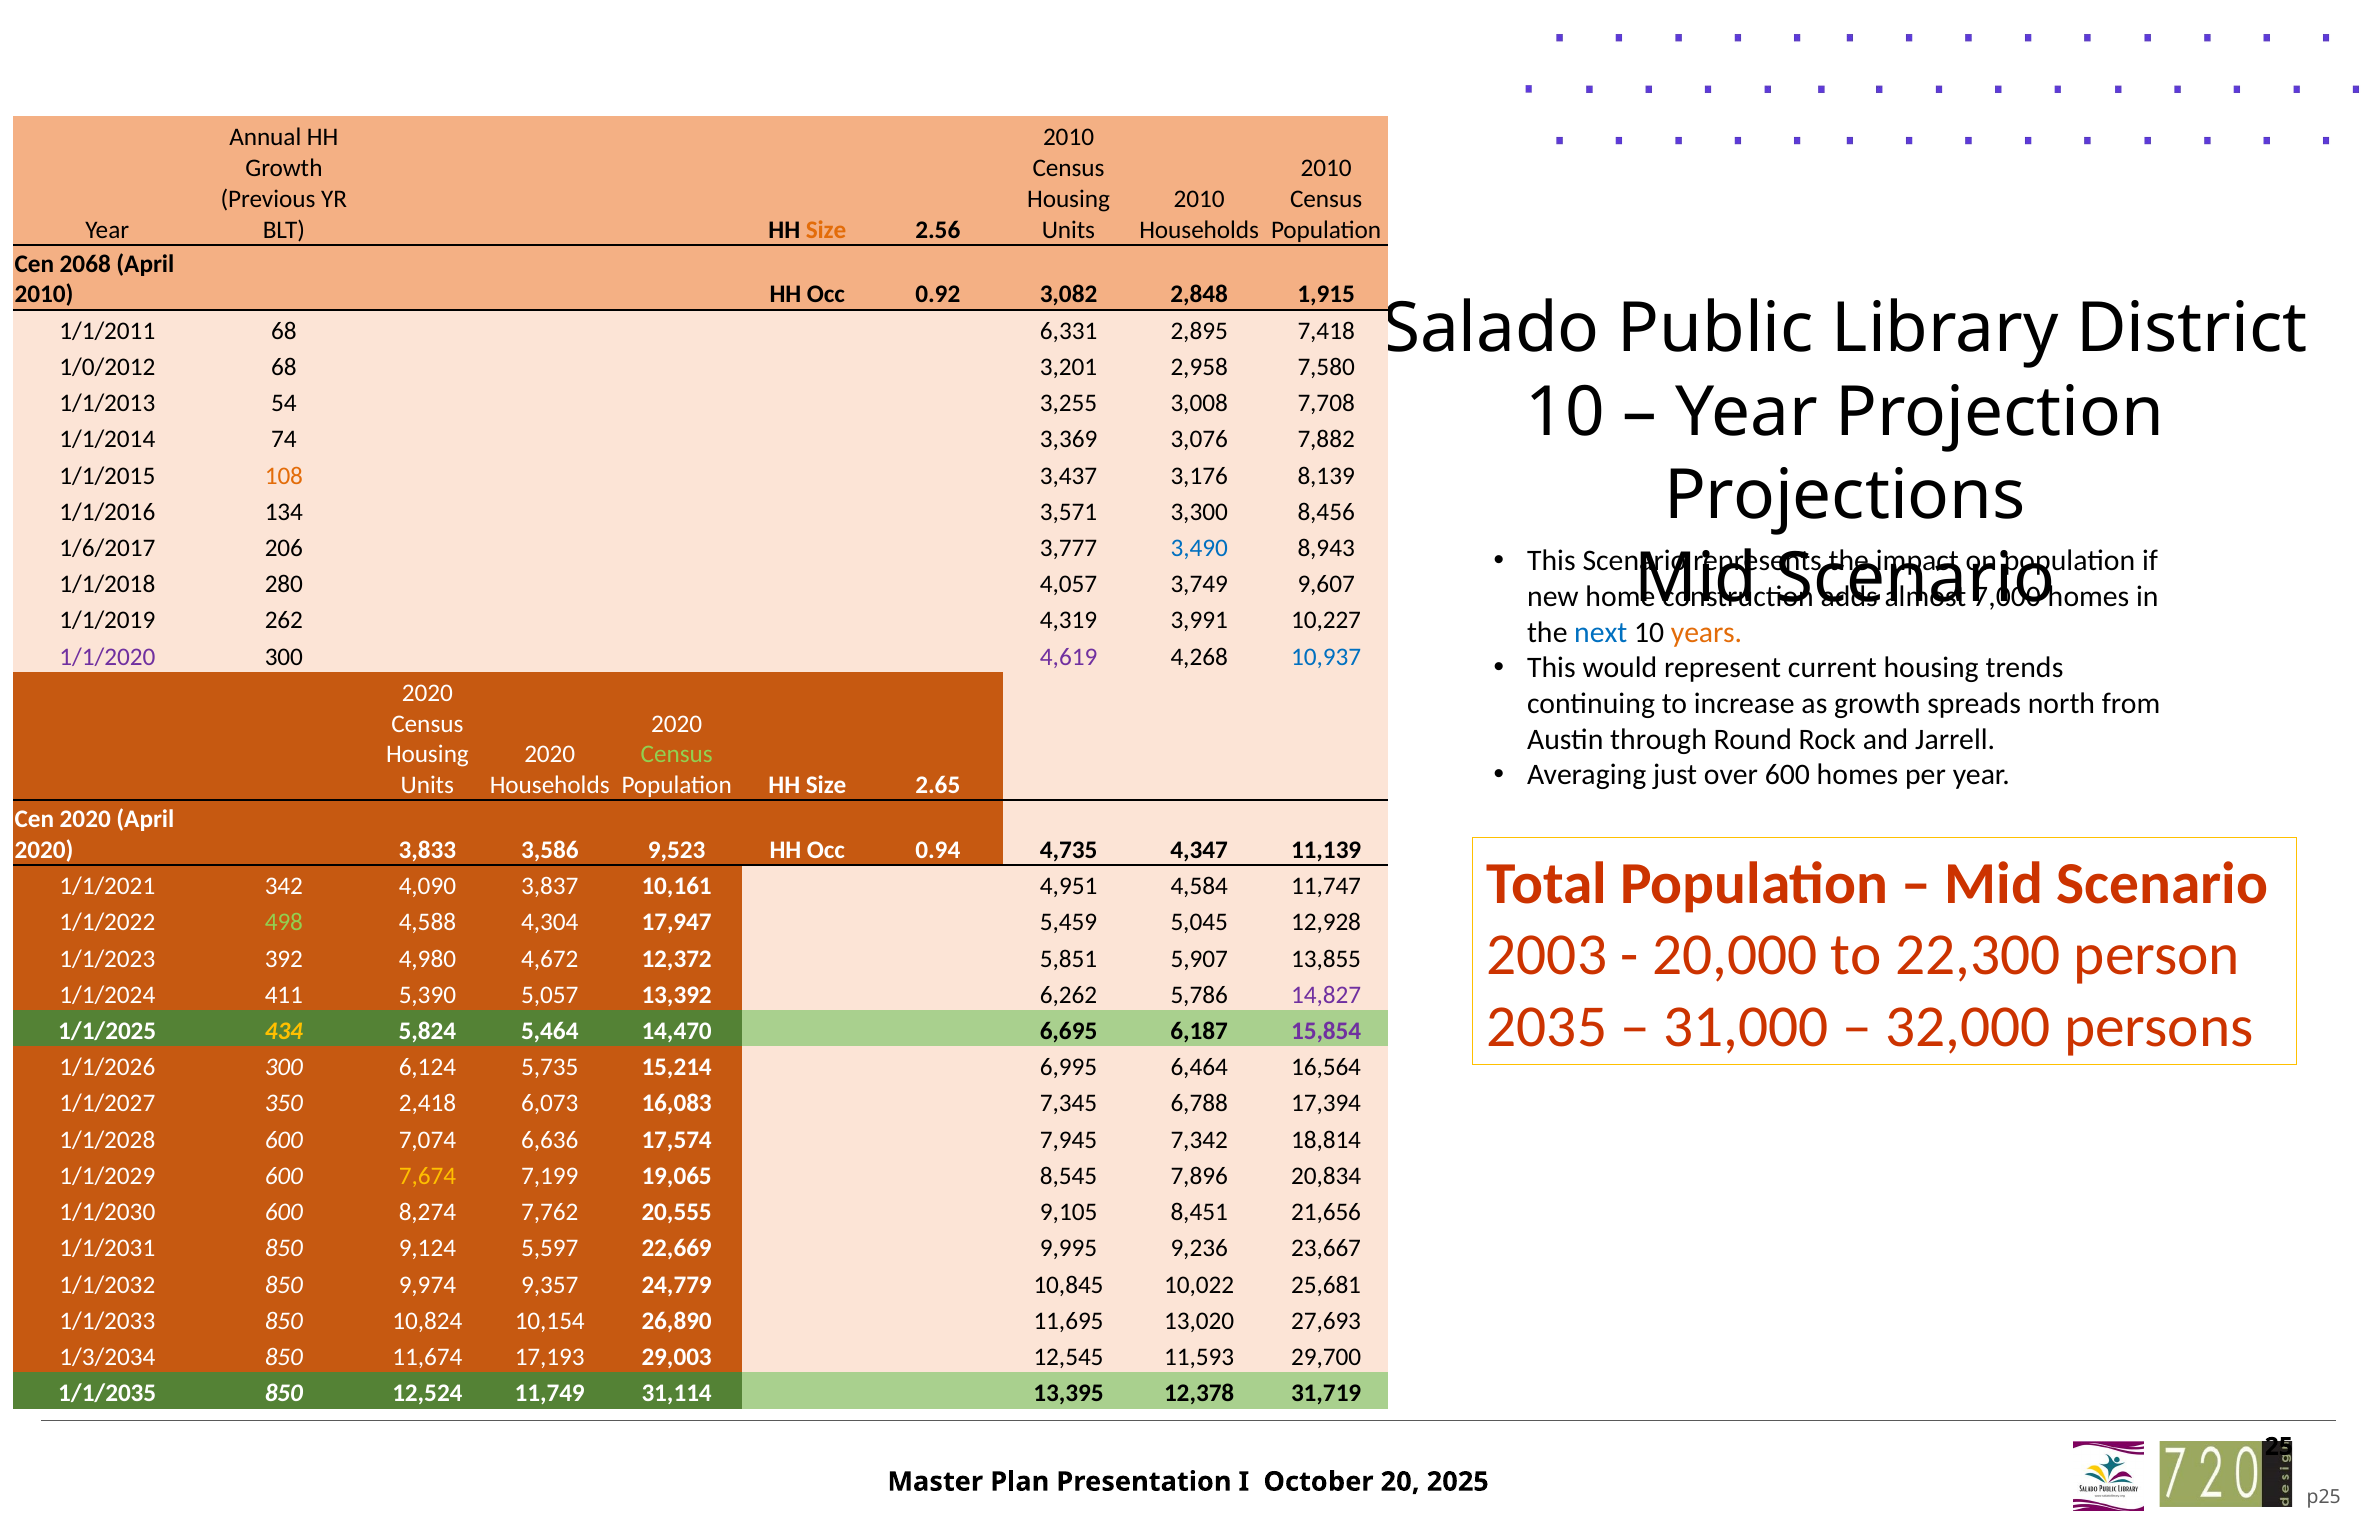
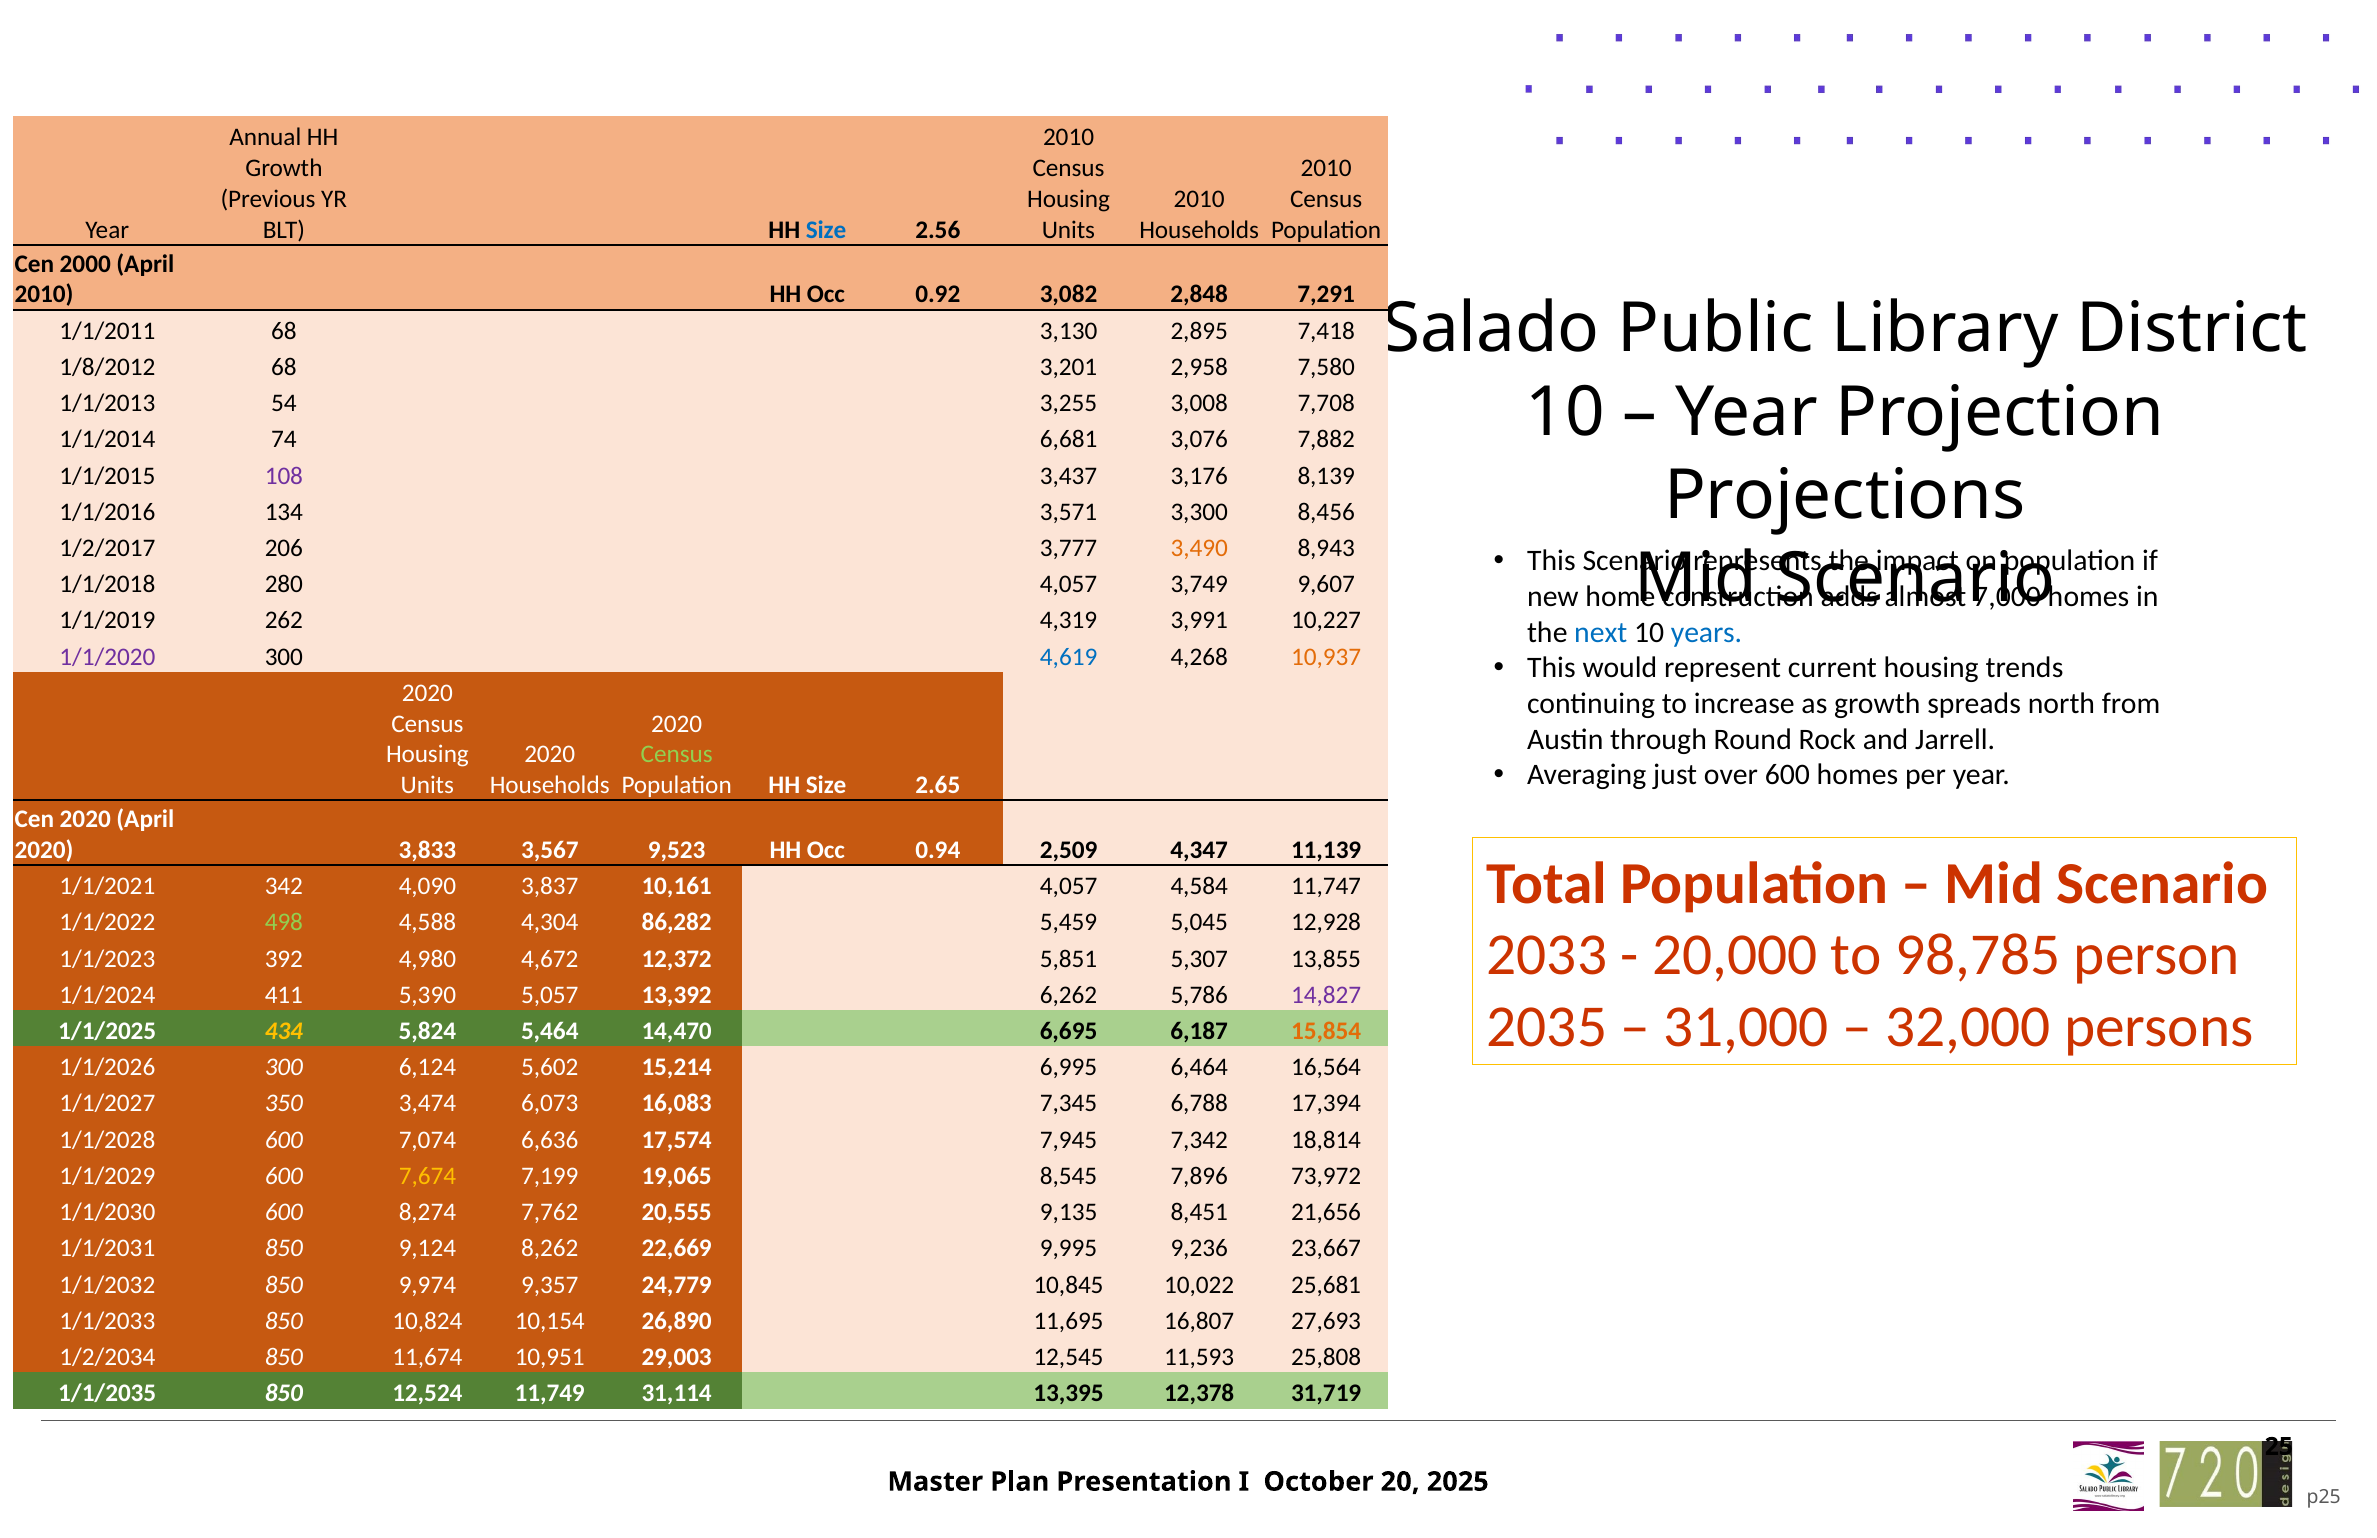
Size at (826, 230) colour: orange -> blue
2068: 2068 -> 2000
1,915: 1,915 -> 7,291
6,331: 6,331 -> 3,130
1/0/2012: 1/0/2012 -> 1/8/2012
3,369: 3,369 -> 6,681
108 colour: orange -> purple
1/6/2017: 1/6/2017 -> 1/2/2017
3,490 colour: blue -> orange
years colour: orange -> blue
4,619 colour: purple -> blue
10,937 colour: blue -> orange
3,586: 3,586 -> 3,567
4,735: 4,735 -> 2,509
10,161 4,951: 4,951 -> 4,057
17,947: 17,947 -> 86,282
2003: 2003 -> 2033
22,300: 22,300 -> 98,785
5,907: 5,907 -> 5,307
15,854 colour: purple -> orange
5,735: 5,735 -> 5,602
2,418: 2,418 -> 3,474
20,834: 20,834 -> 73,972
9,105: 9,105 -> 9,135
5,597: 5,597 -> 8,262
13,020: 13,020 -> 16,807
1/3/2034: 1/3/2034 -> 1/2/2034
17,193: 17,193 -> 10,951
29,700: 29,700 -> 25,808
